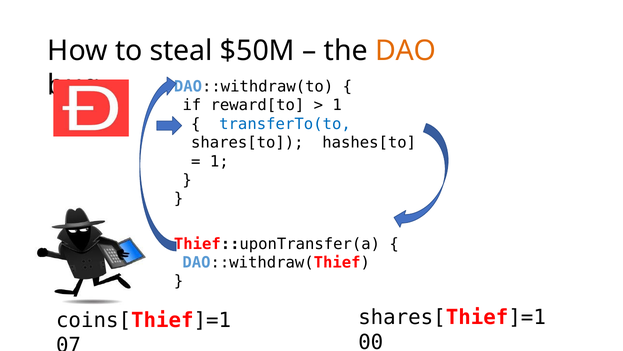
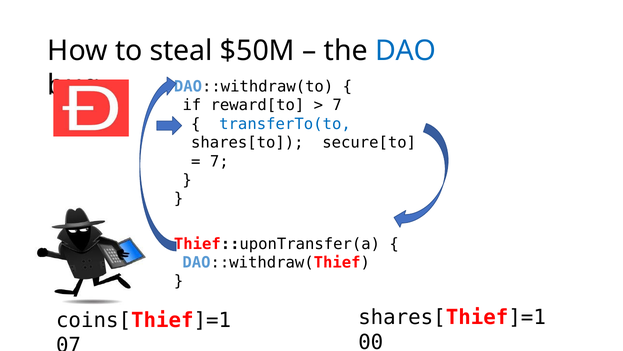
DAO colour: orange -> blue
1 at (337, 105): 1 -> 7
hashes[to: hashes[to -> secure[to
1 at (219, 161): 1 -> 7
